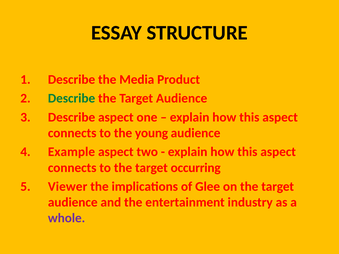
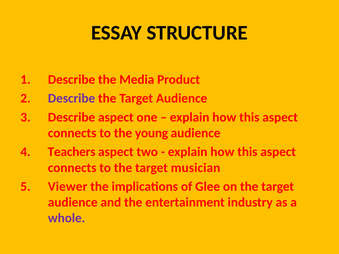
Describe at (72, 98) colour: green -> purple
Example: Example -> Teachers
occurring: occurring -> musician
